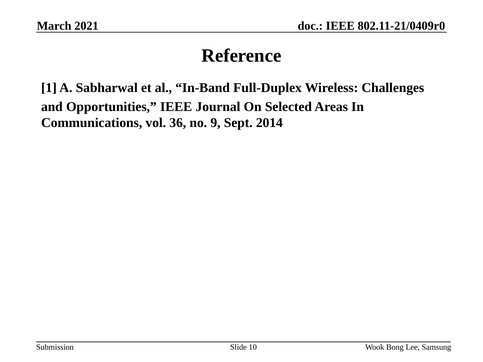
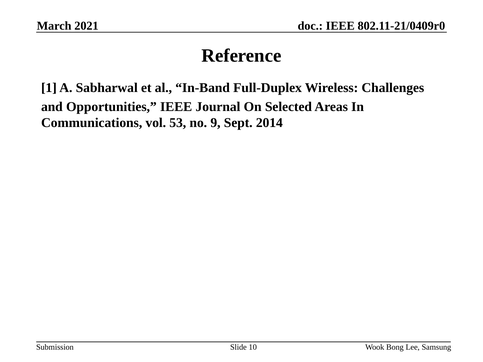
36: 36 -> 53
